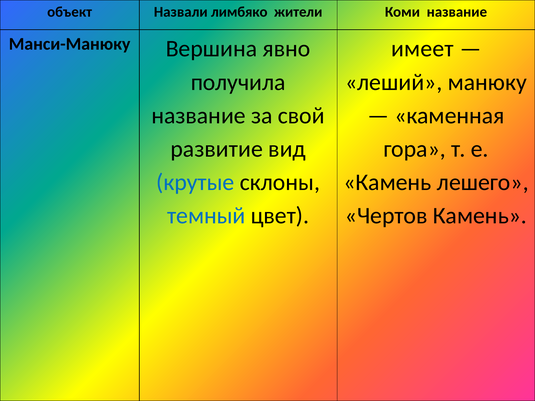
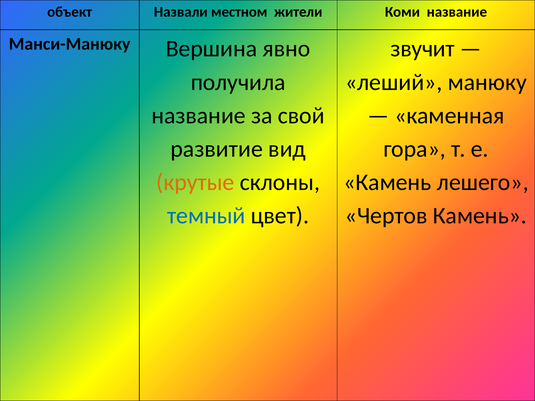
лимбяко: лимбяко -> местном
имеет: имеет -> звучит
крутые colour: blue -> orange
